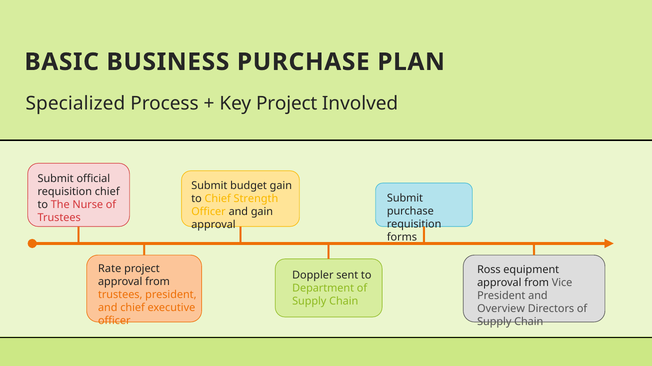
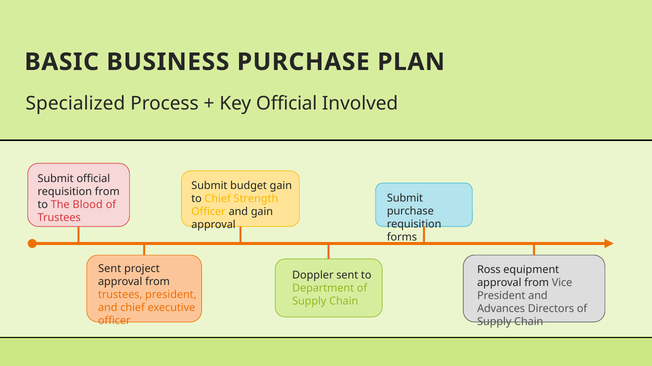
Key Project: Project -> Official
requisition chief: chief -> from
Nurse: Nurse -> Blood
Rate at (110, 269): Rate -> Sent
Overview: Overview -> Advances
